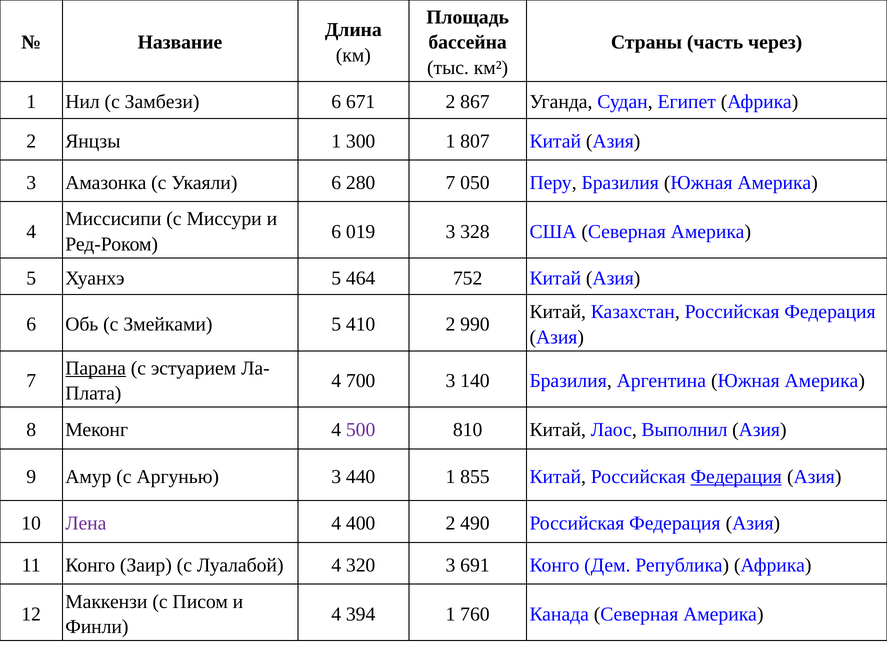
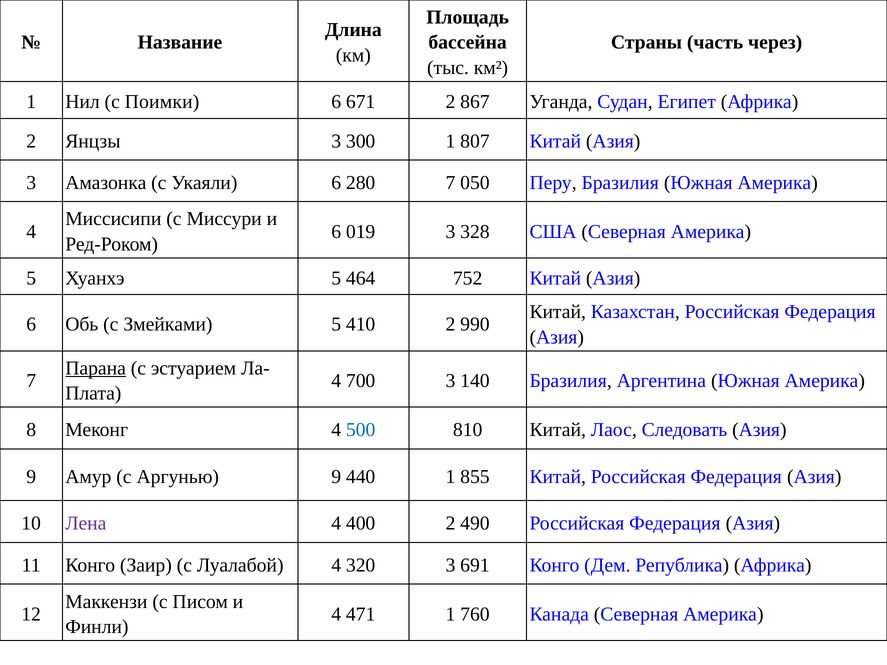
Замбези: Замбези -> Поимки
Янцзы 1: 1 -> 3
500 colour: purple -> blue
Выполнил: Выполнил -> Следовать
Аргунью 3: 3 -> 9
Федерация at (736, 477) underline: present -> none
394: 394 -> 471
